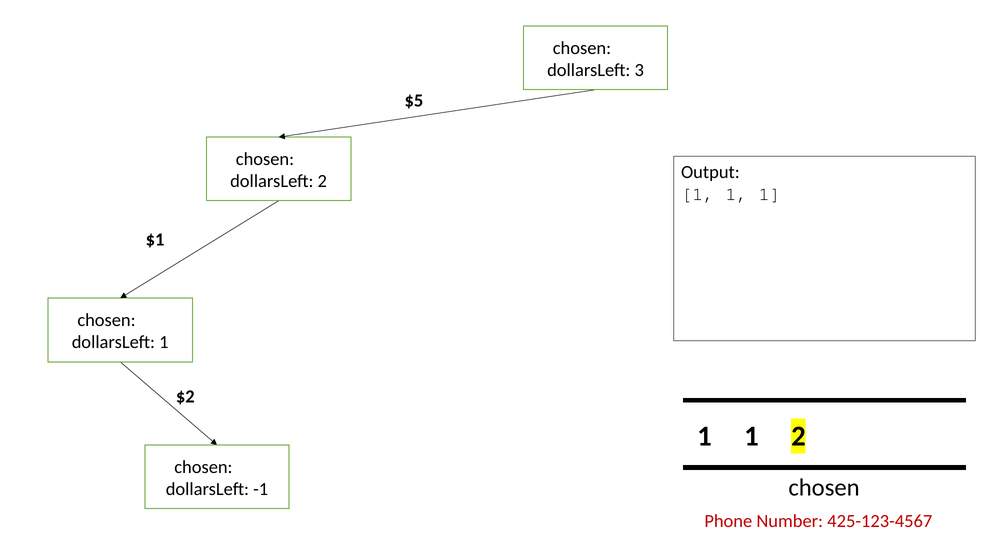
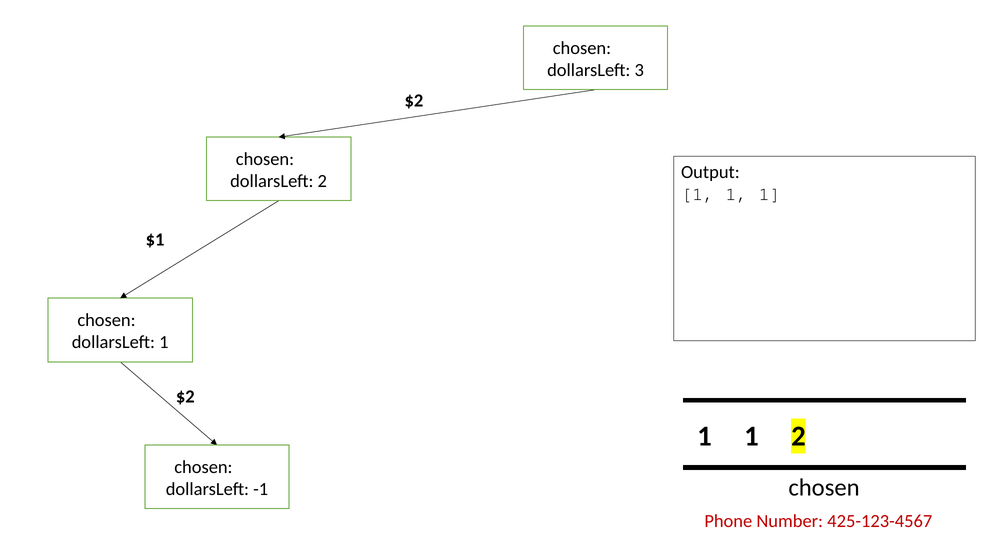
$5 at (414, 101): $5 -> $2
